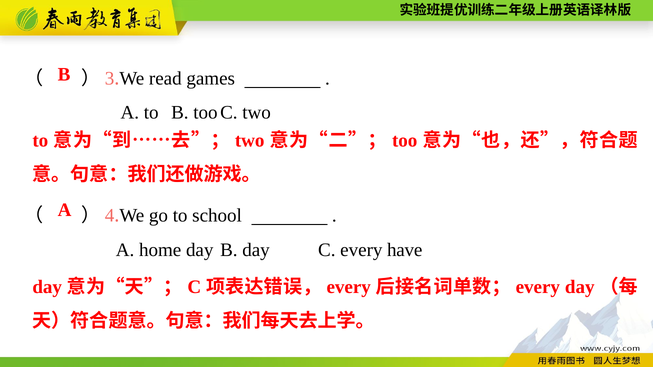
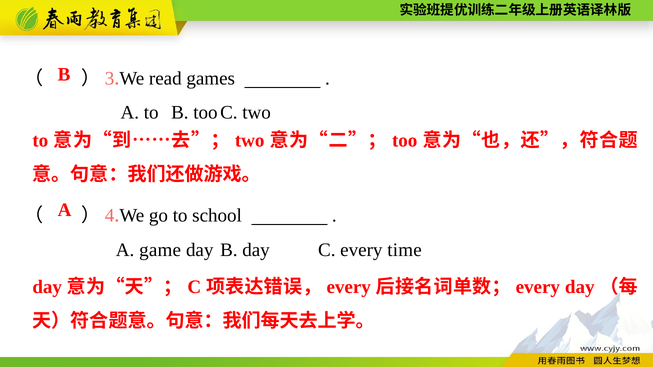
home: home -> game
have: have -> time
